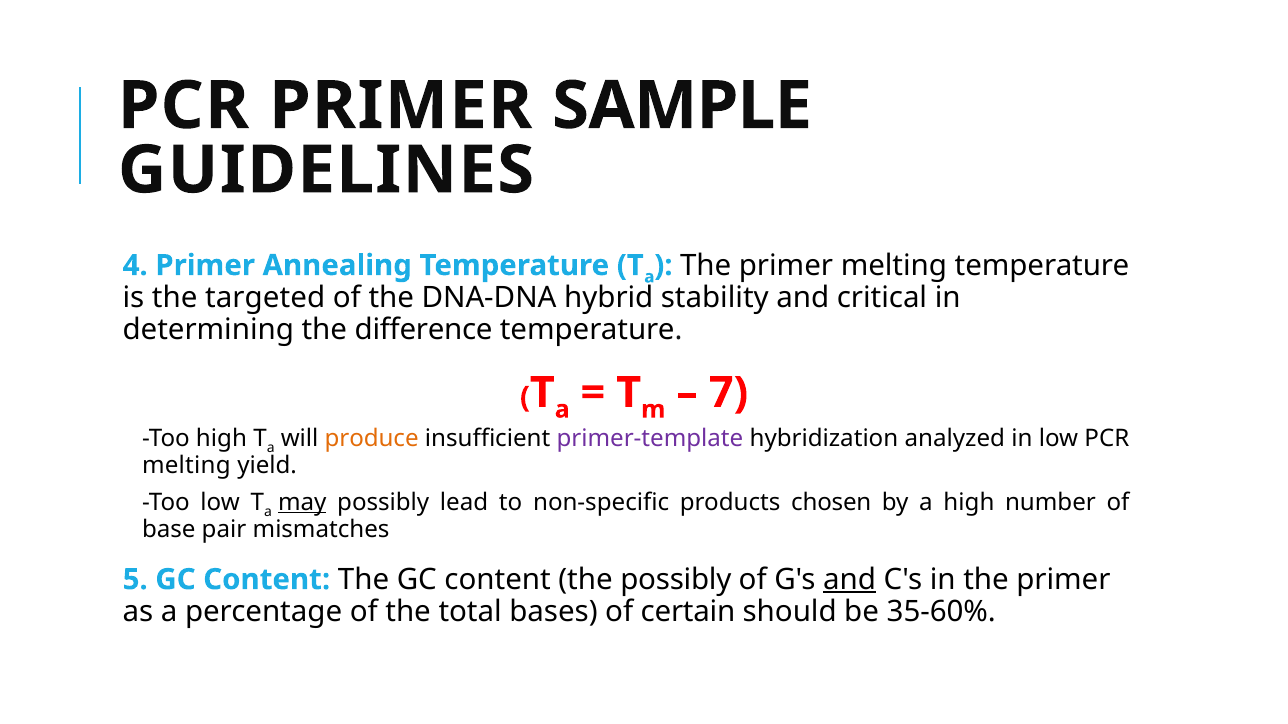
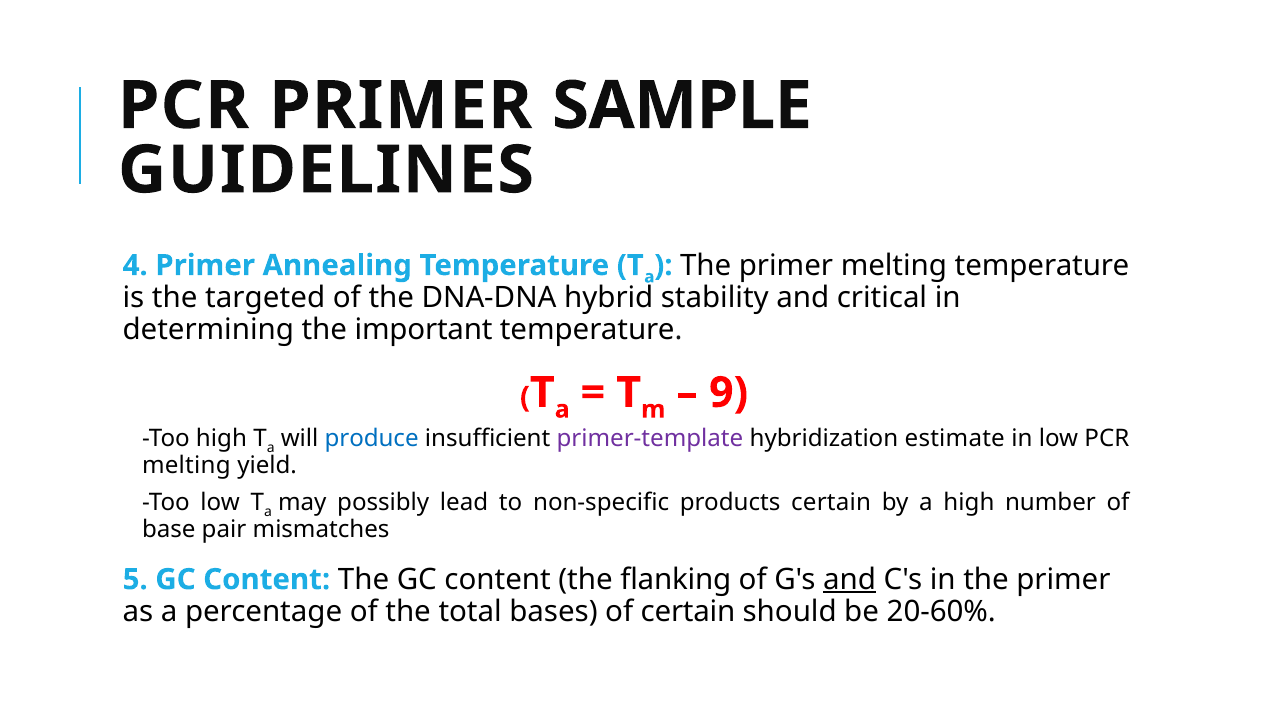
difference: difference -> important
7: 7 -> 9
produce colour: orange -> blue
analyzed: analyzed -> estimate
may underline: present -> none
products chosen: chosen -> certain
the possibly: possibly -> flanking
35-60%: 35-60% -> 20-60%
